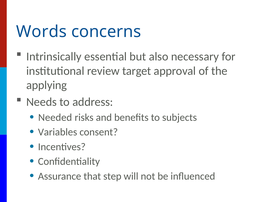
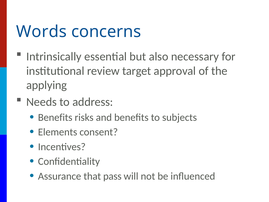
Needed at (55, 117): Needed -> Benefits
Variables: Variables -> Elements
step: step -> pass
